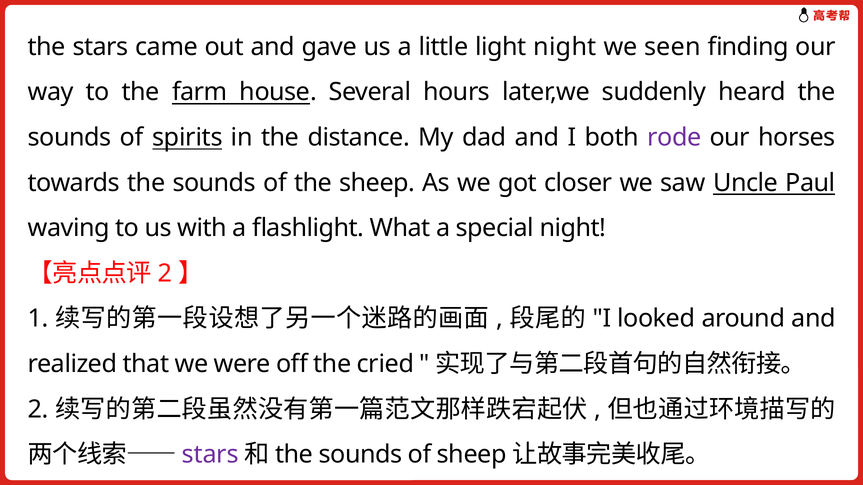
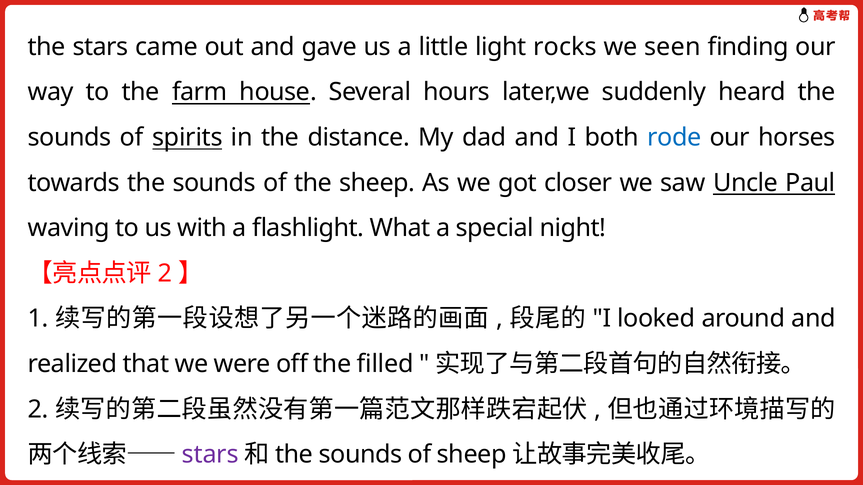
light night: night -> rocks
rode colour: purple -> blue
cried: cried -> filled
